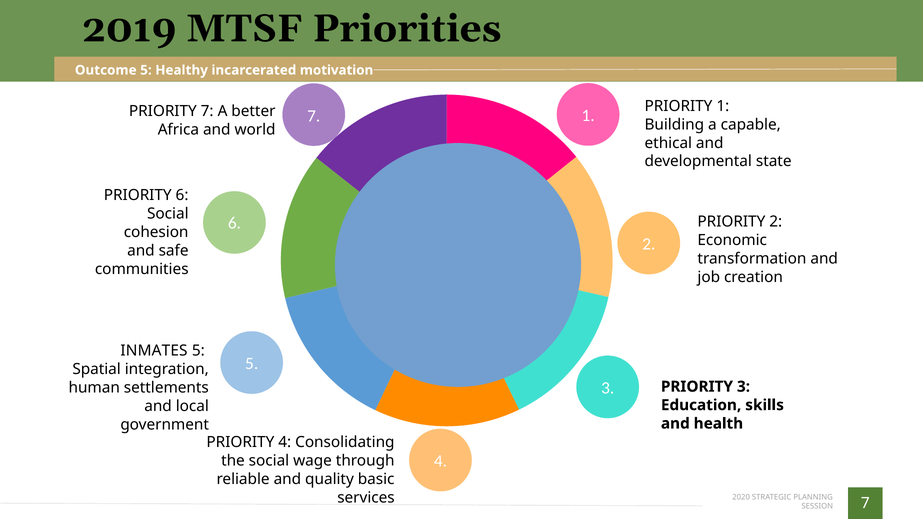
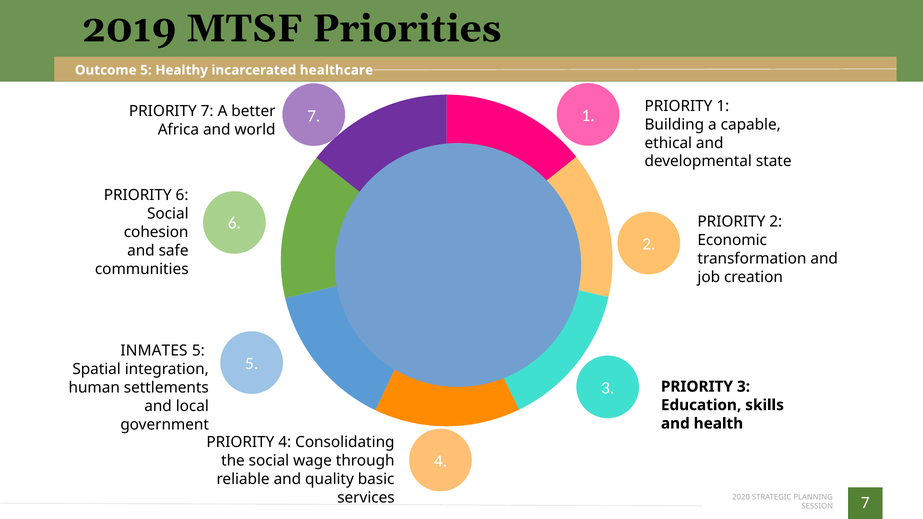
motivation: motivation -> healthcare
